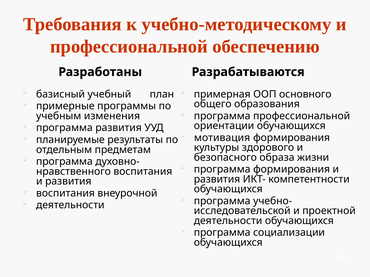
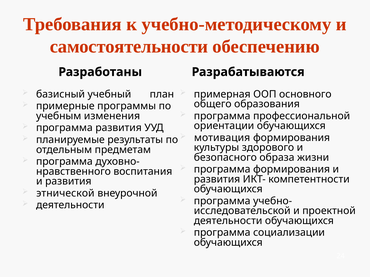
профессиональной at (129, 47): профессиональной -> самостоятельности
воспитания at (65, 194): воспитания -> этнической
